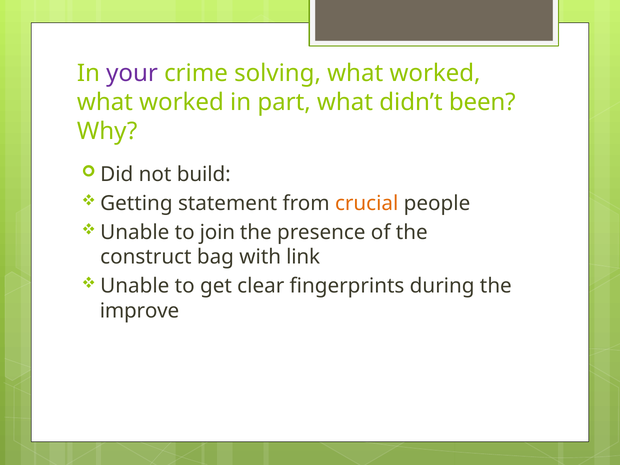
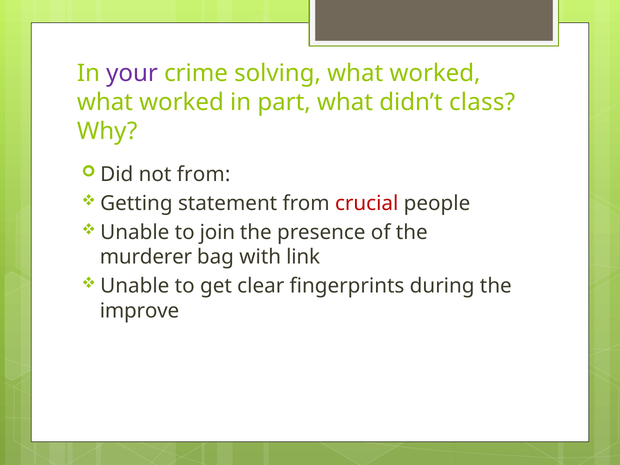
been: been -> class
not build: build -> from
crucial colour: orange -> red
construct: construct -> murderer
